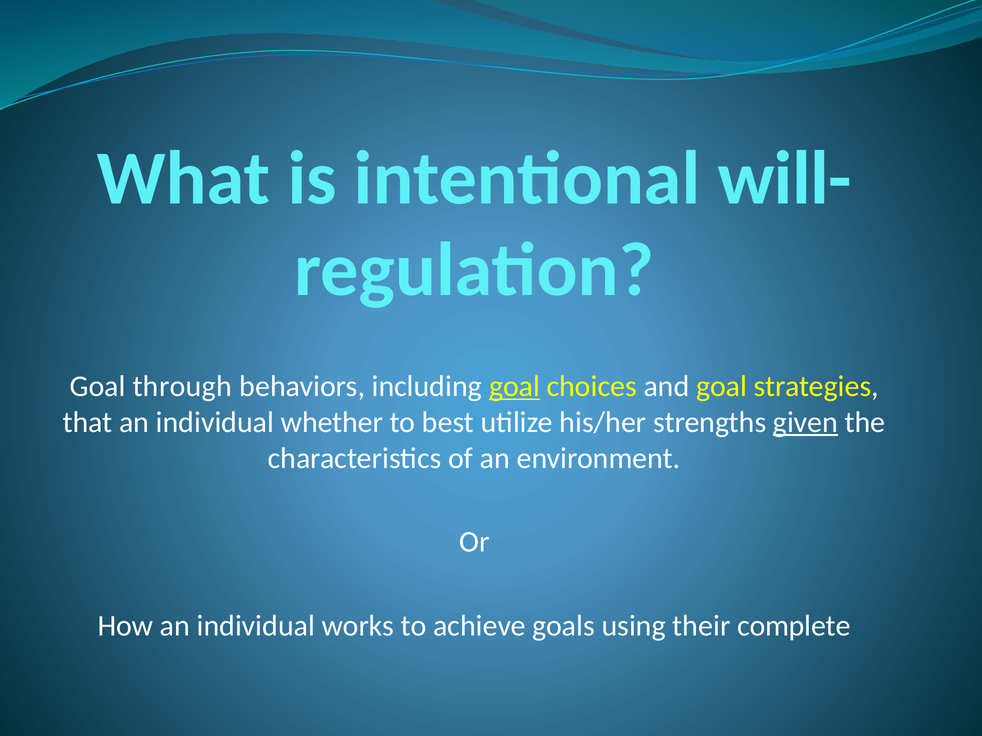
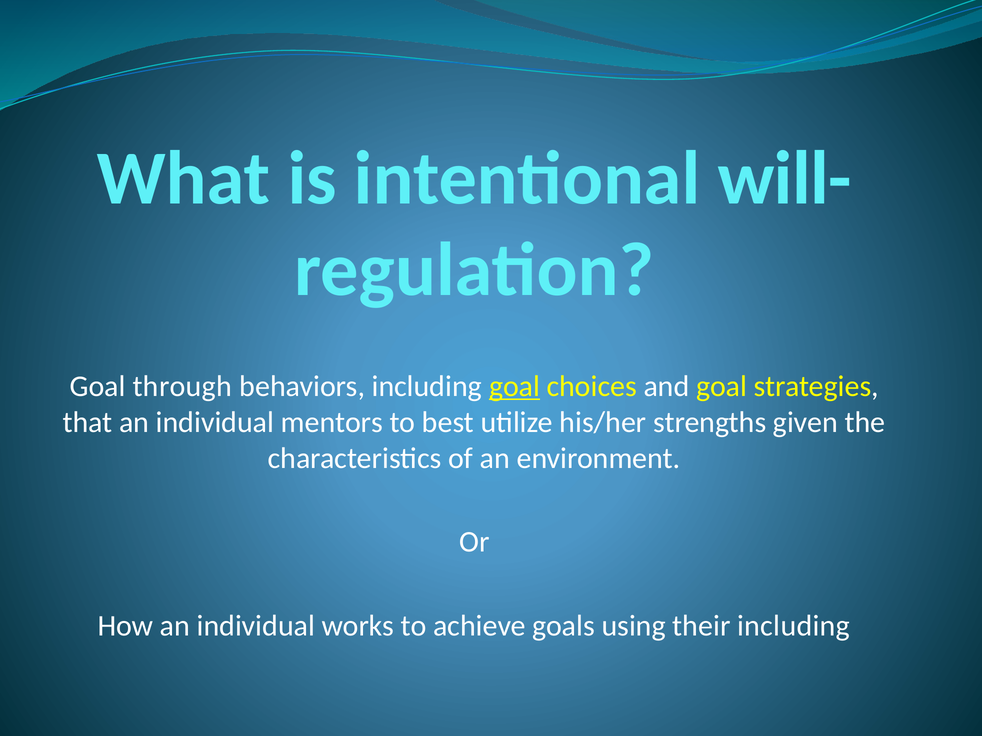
whether: whether -> mentors
given underline: present -> none
their complete: complete -> including
